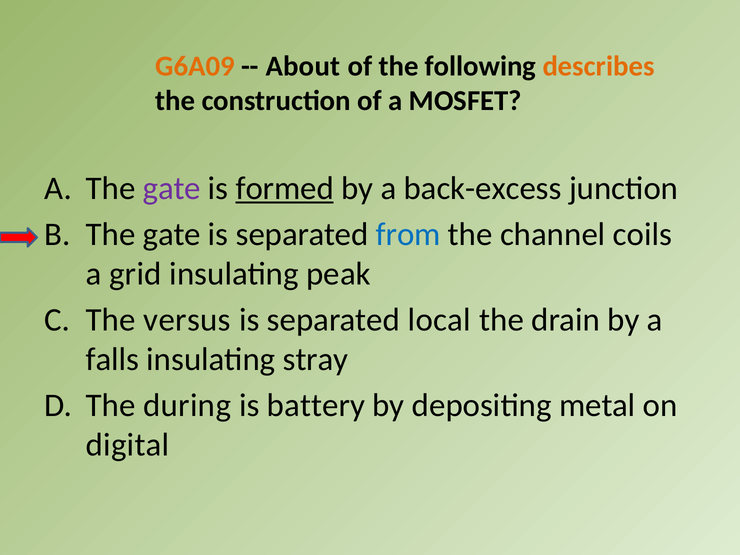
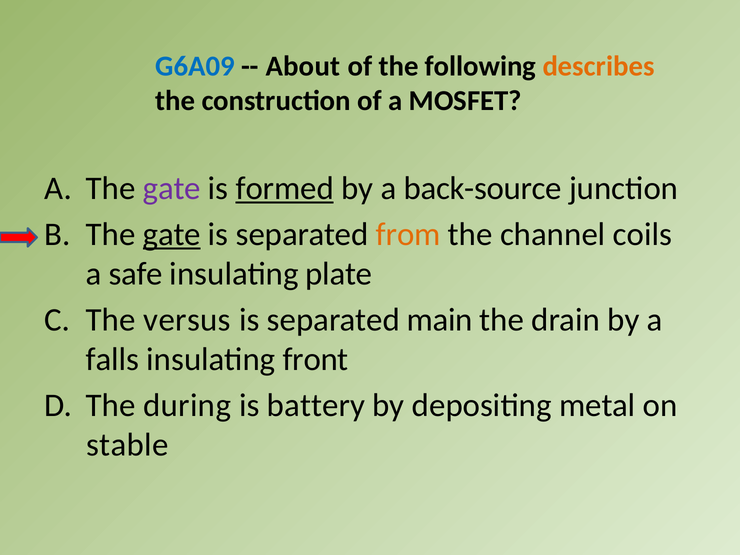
G6A09 colour: orange -> blue
back-excess: back-excess -> back-source
gate at (172, 235) underline: none -> present
from colour: blue -> orange
grid: grid -> safe
peak: peak -> plate
local: local -> main
stray: stray -> front
digital: digital -> stable
